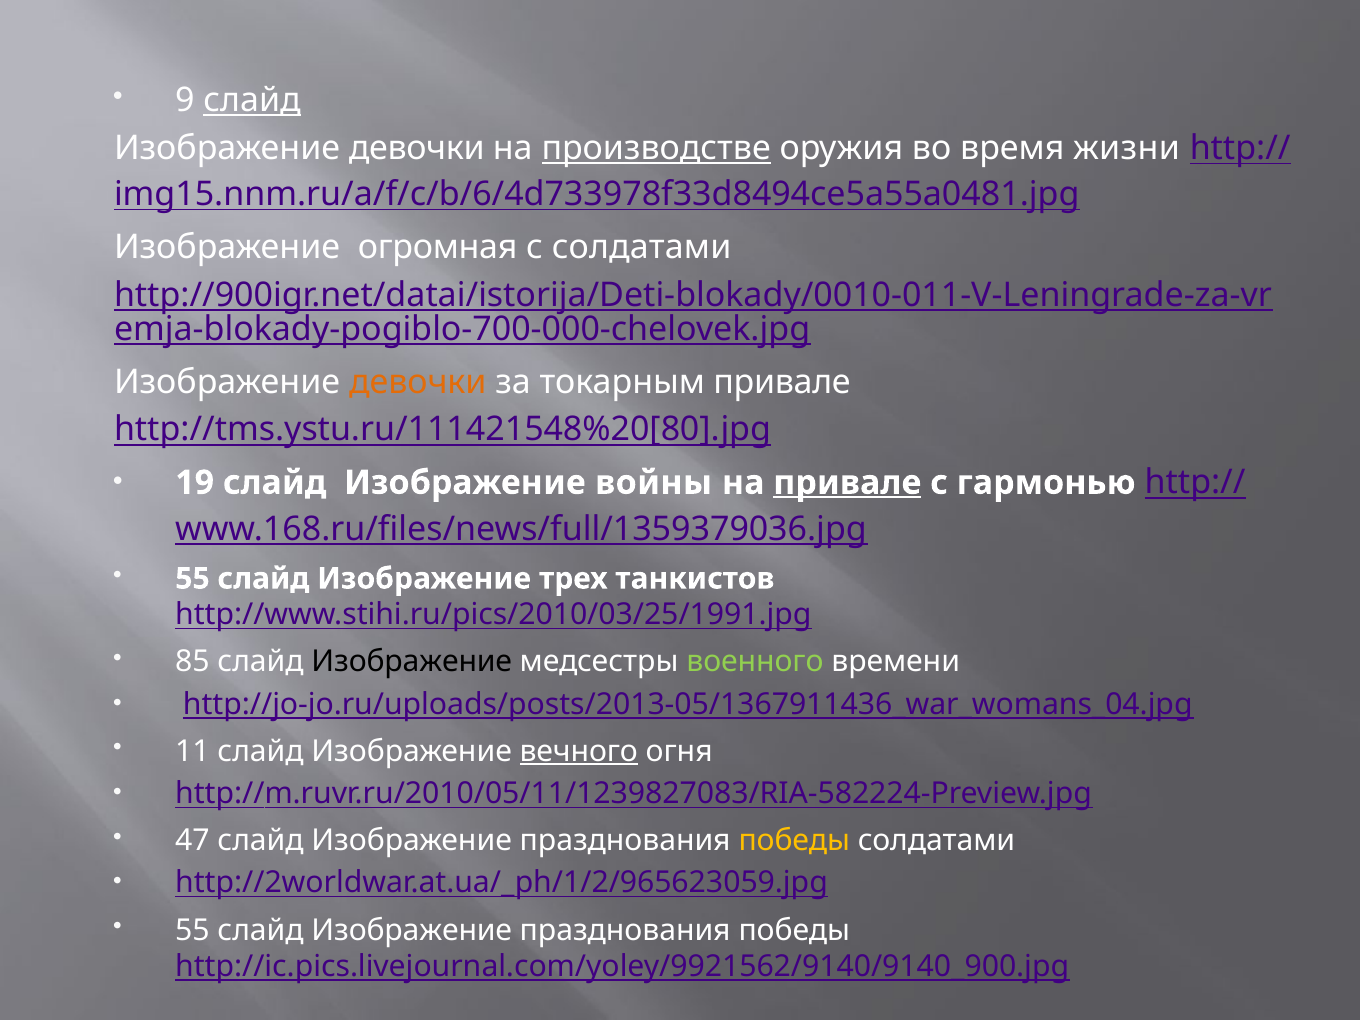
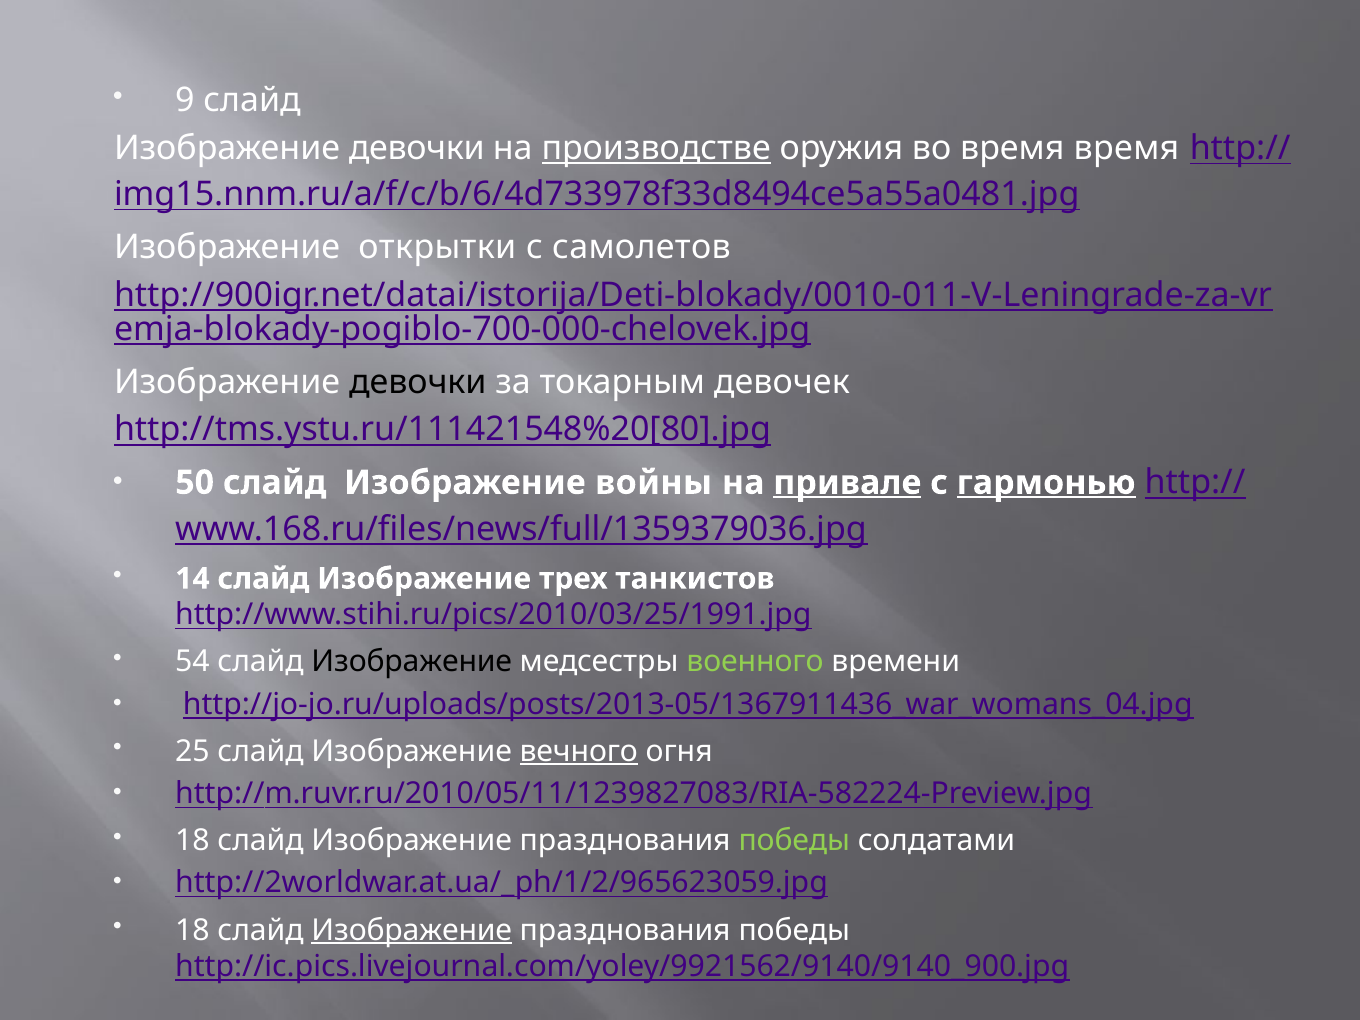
слайд at (252, 100) underline: present -> none
время жизни: жизни -> время
огромная: огромная -> открытки
с солдатами: солдатами -> самолетов
девочки at (418, 382) colour: orange -> black
токарным привале: привале -> девочек
19: 19 -> 50
гармонью underline: none -> present
55 at (193, 579): 55 -> 14
85: 85 -> 54
11: 11 -> 25
47 at (193, 841): 47 -> 18
победы at (794, 841) colour: yellow -> light green
55 at (193, 930): 55 -> 18
Изображение at (412, 930) underline: none -> present
